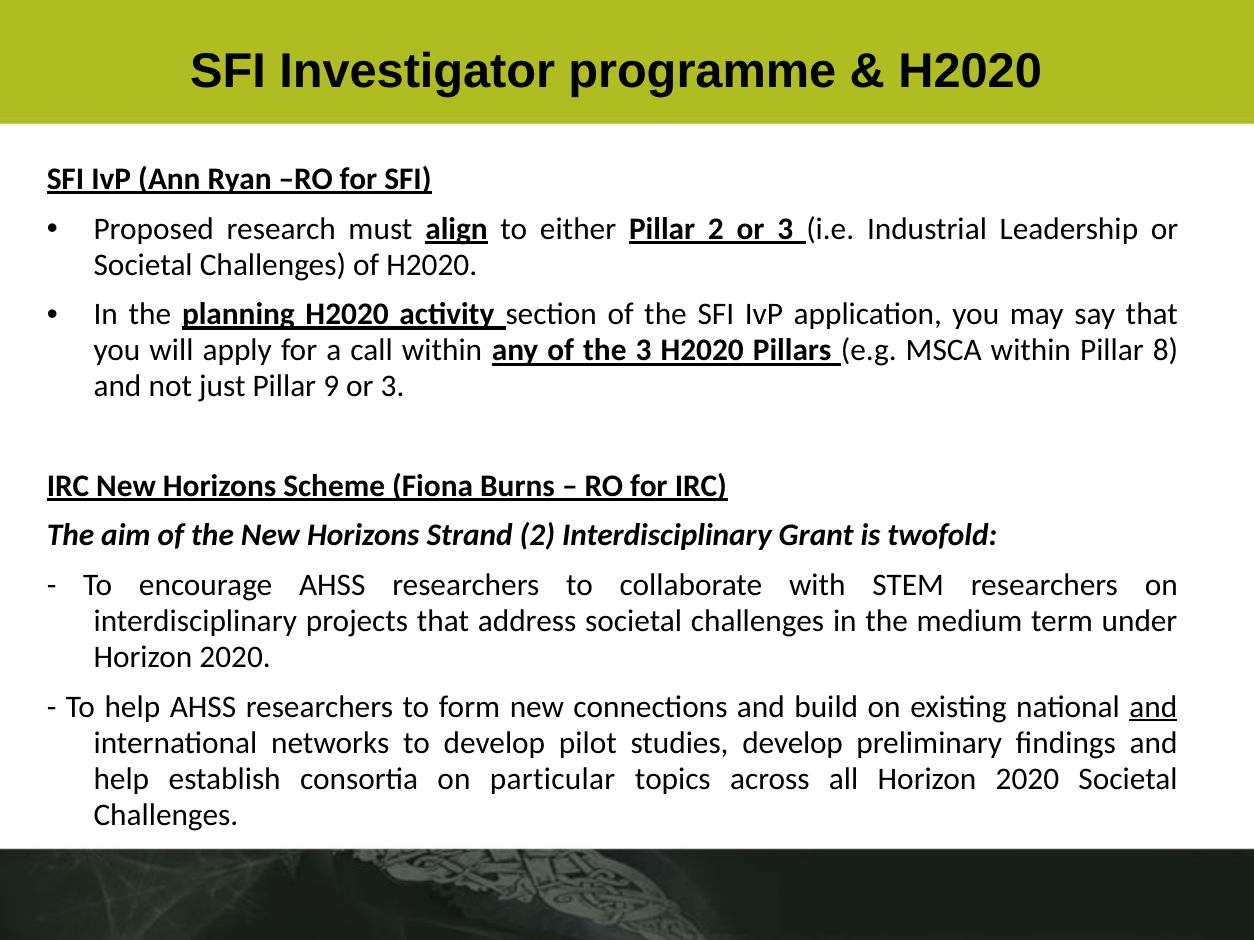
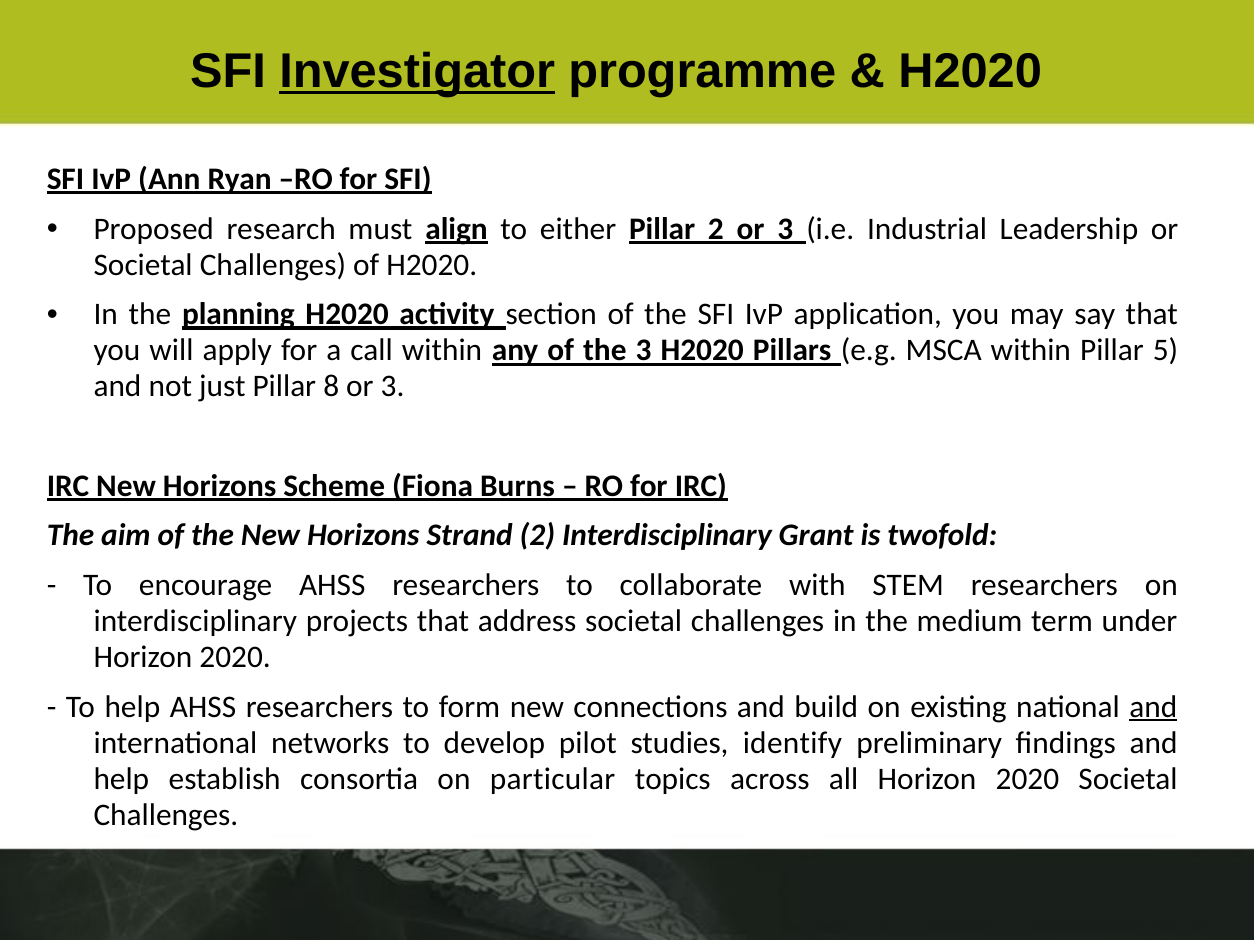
Investigator underline: none -> present
8: 8 -> 5
9: 9 -> 8
studies develop: develop -> identify
